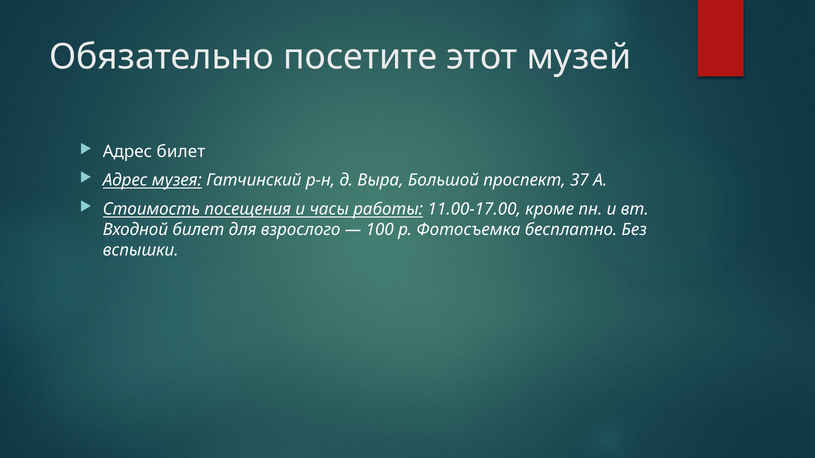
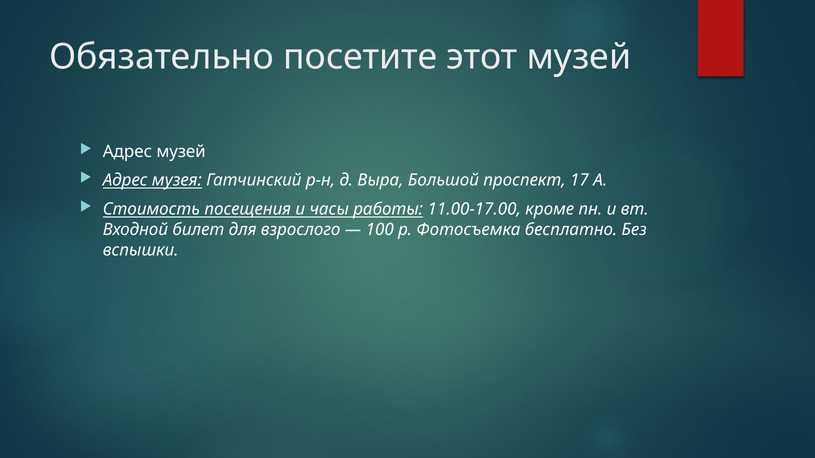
Адрес билет: билет -> музей
37: 37 -> 17
